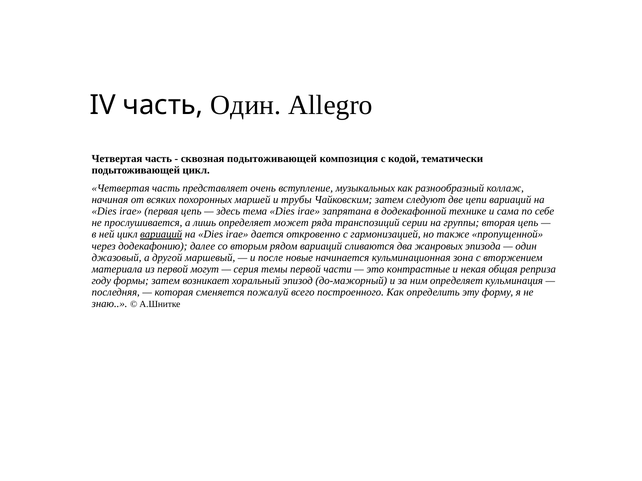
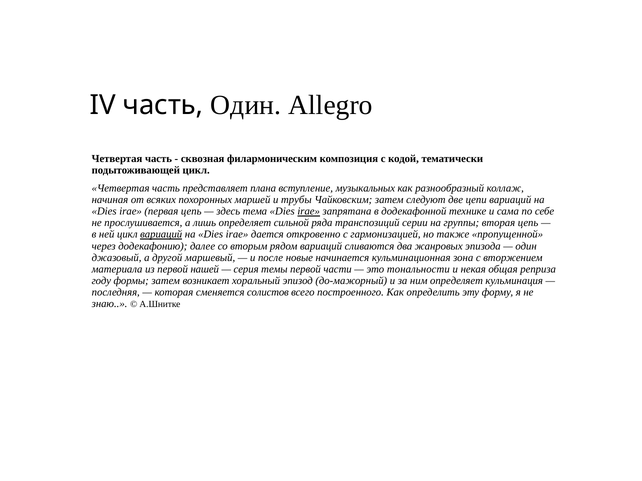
сквозная подытоживающей: подытоживающей -> филармоническим
очень: очень -> плана
irae at (309, 212) underline: none -> present
может: может -> сильной
могут: могут -> нашей
контрастные: контрастные -> тональности
пожалуй: пожалуй -> солистов
